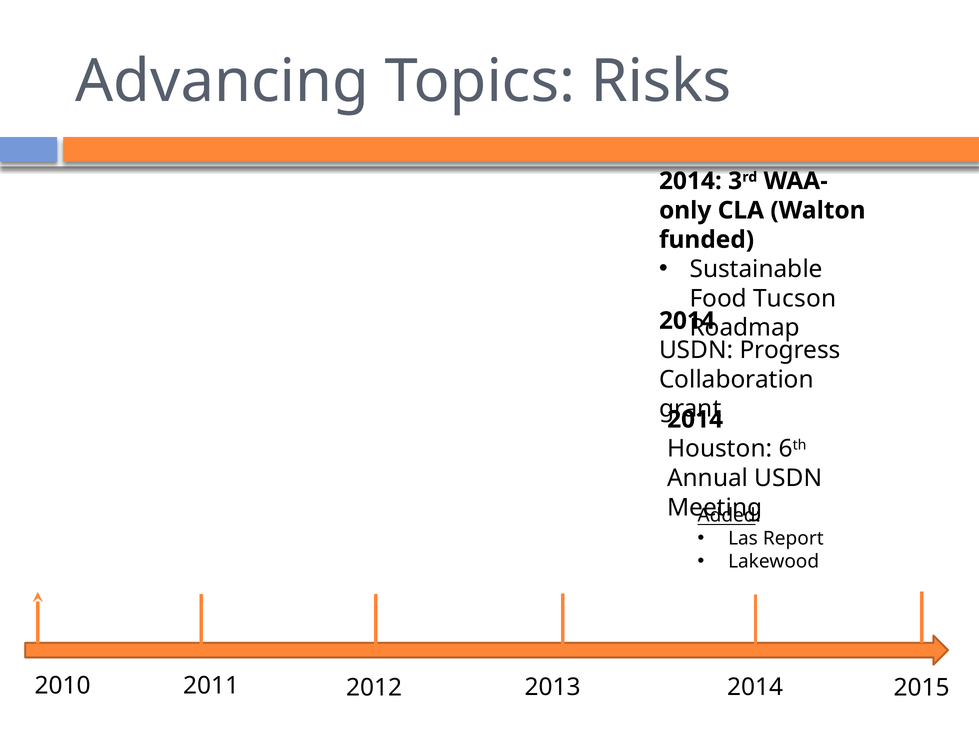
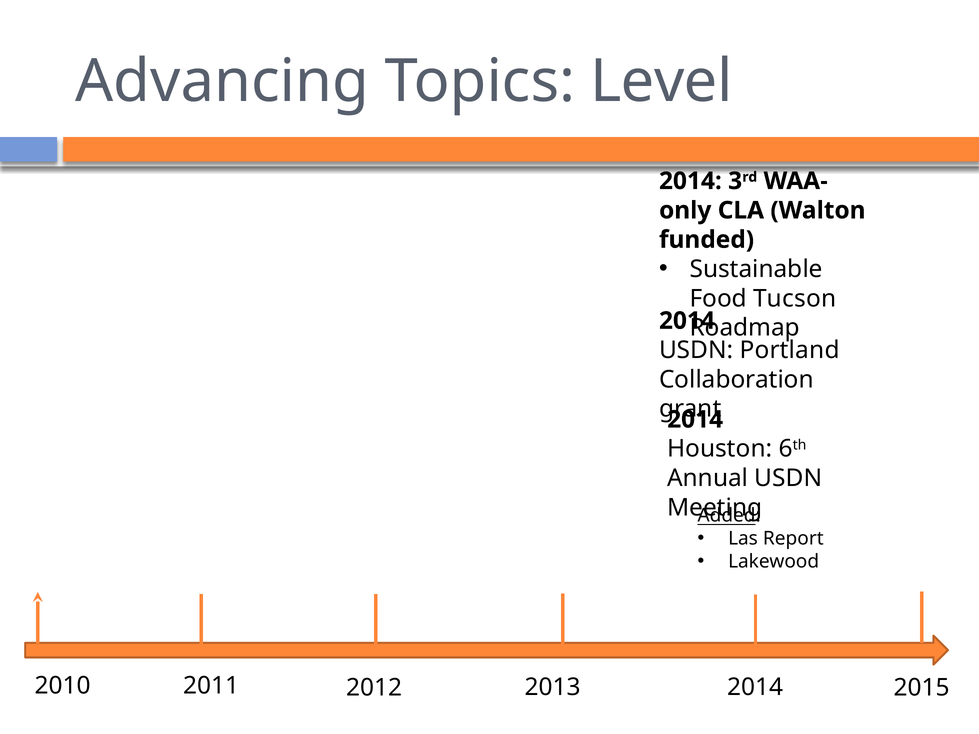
Risks: Risks -> Level
Progress: Progress -> Portland
